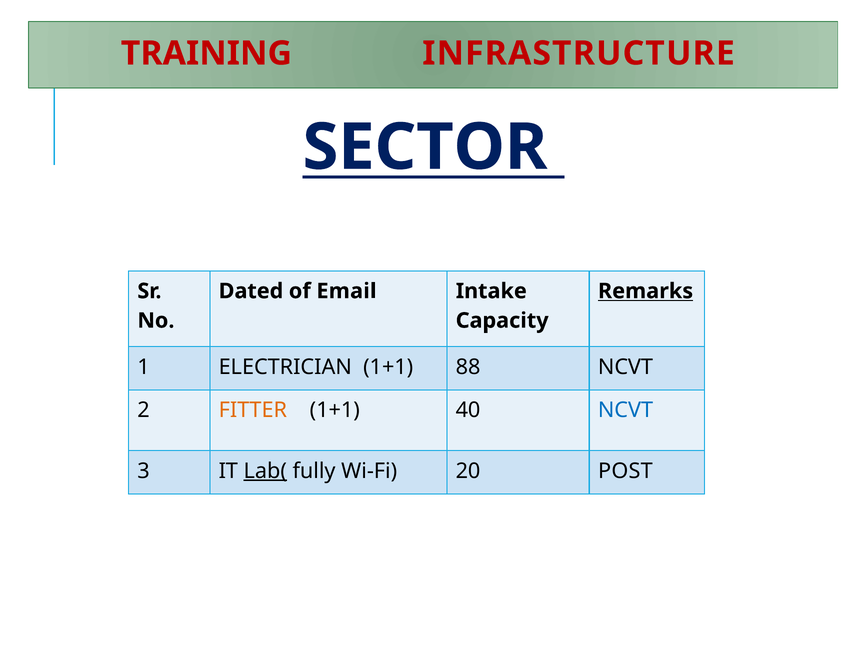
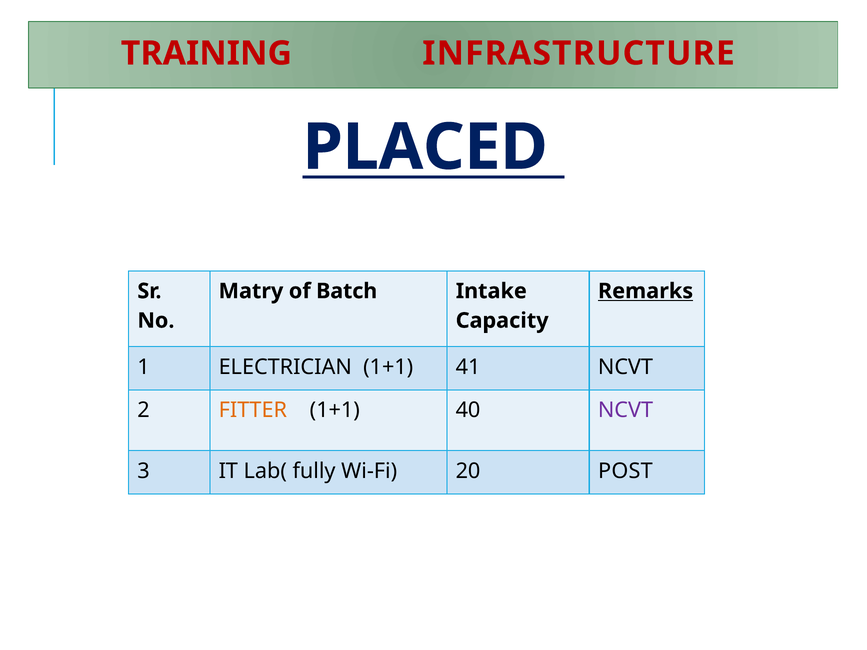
SECTOR: SECTOR -> PLACED
Dated: Dated -> Matry
Email: Email -> Batch
88: 88 -> 41
NCVT at (625, 410) colour: blue -> purple
Lab( underline: present -> none
